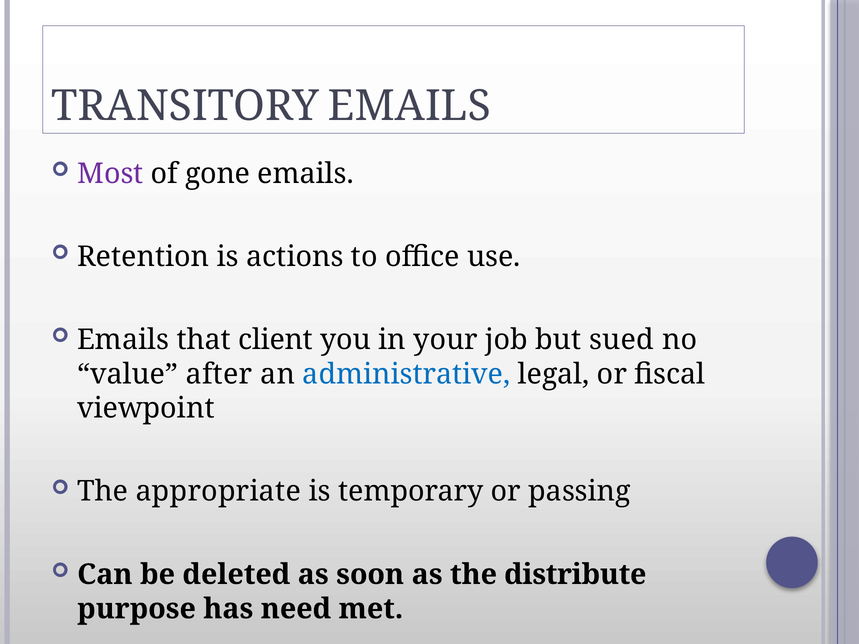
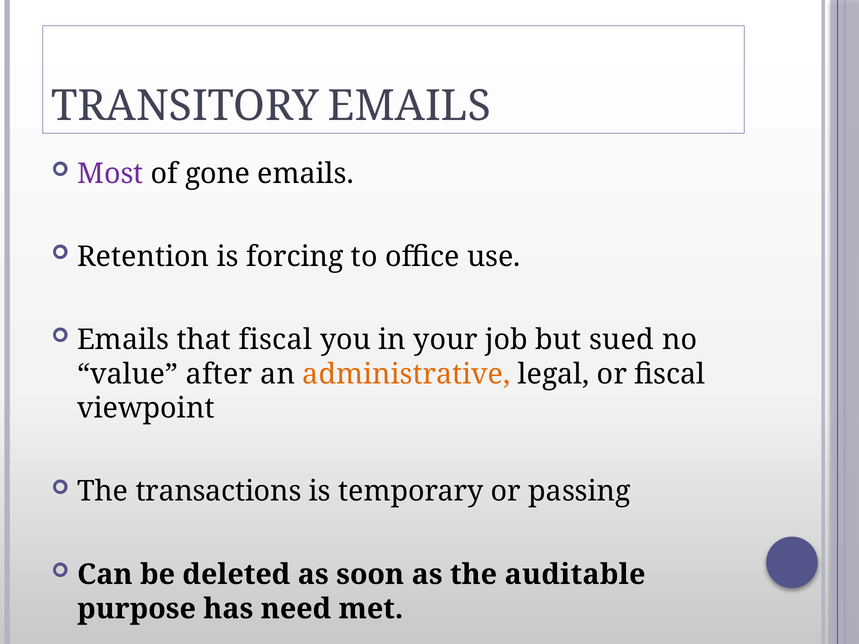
actions: actions -> forcing
that client: client -> fiscal
administrative colour: blue -> orange
appropriate: appropriate -> transactions
distribute: distribute -> auditable
